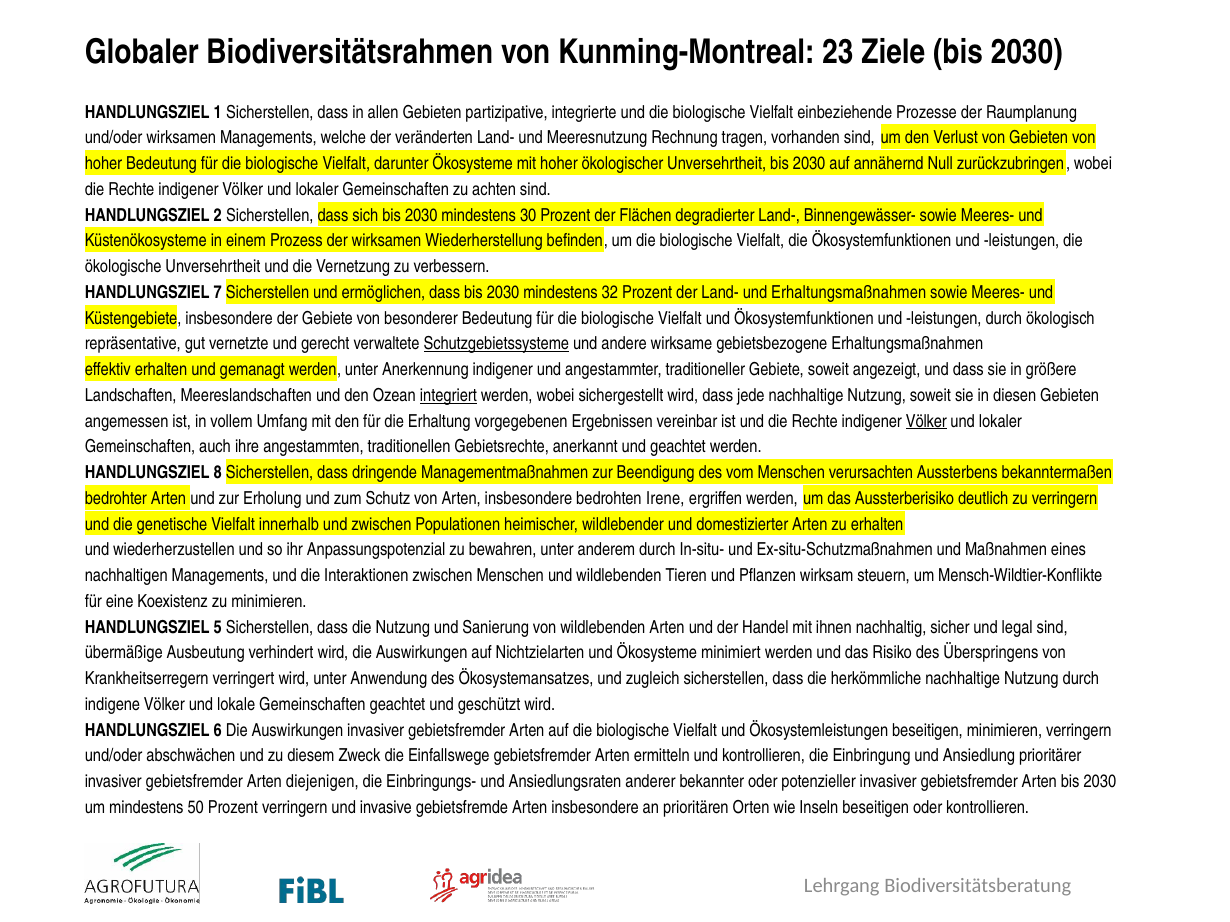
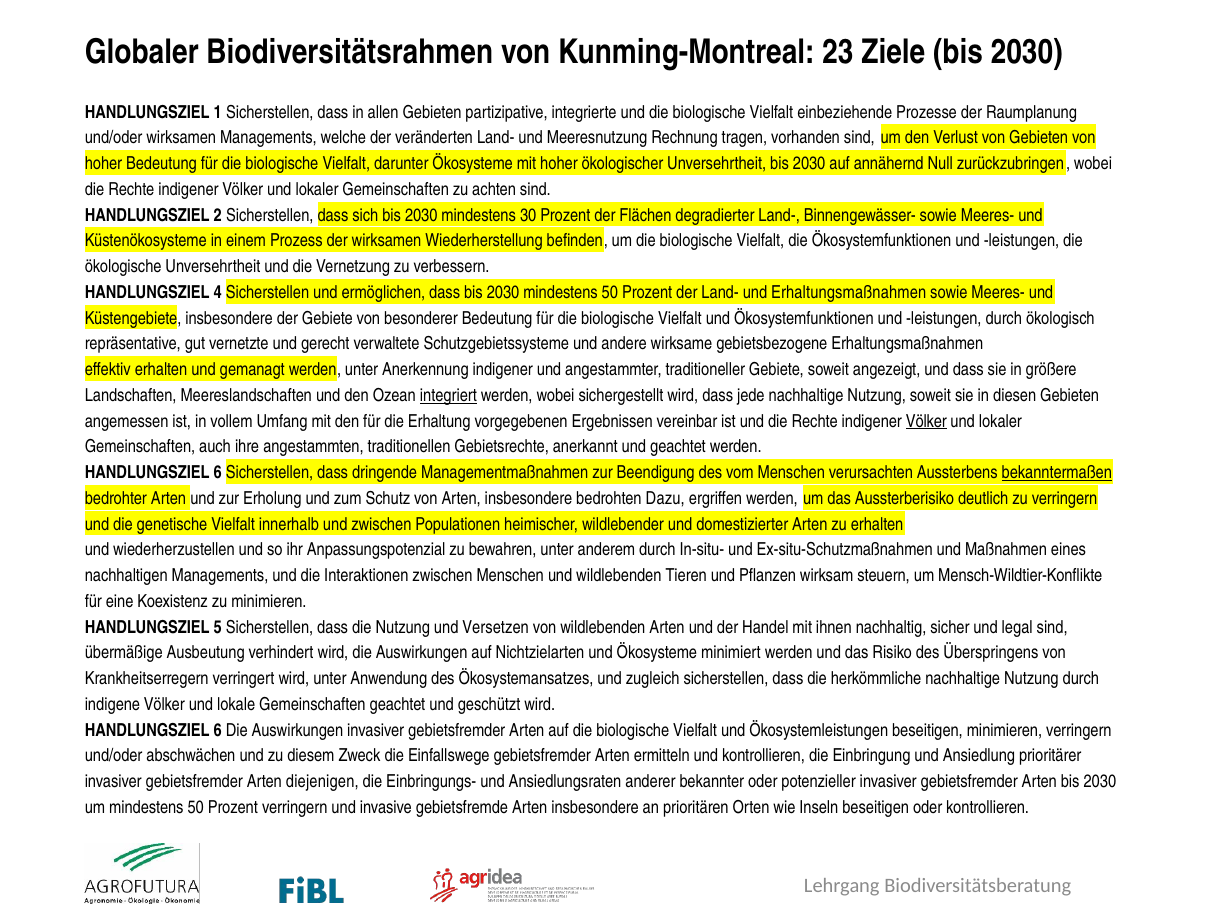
7: 7 -> 4
2030 mindestens 32: 32 -> 50
Schutzgebietssysteme underline: present -> none
8 at (218, 473): 8 -> 6
bekanntermaßen underline: none -> present
Irene: Irene -> Dazu
Sanierung: Sanierung -> Versetzen
